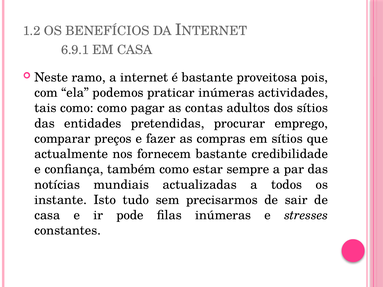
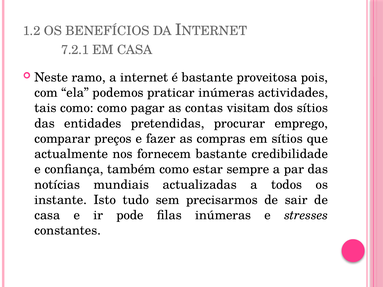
6.9.1: 6.9.1 -> 7.2.1
adultos: adultos -> visitam
